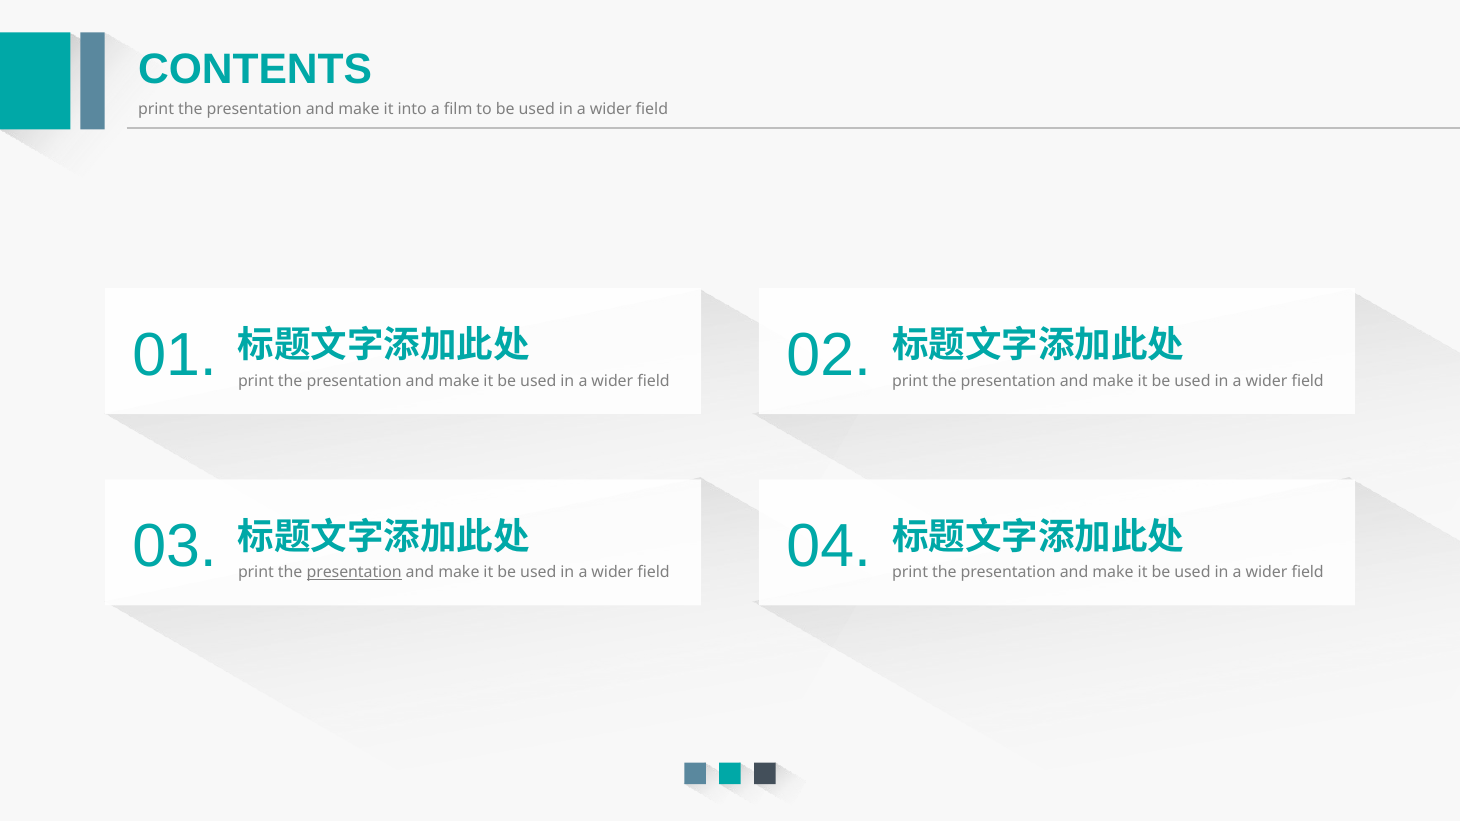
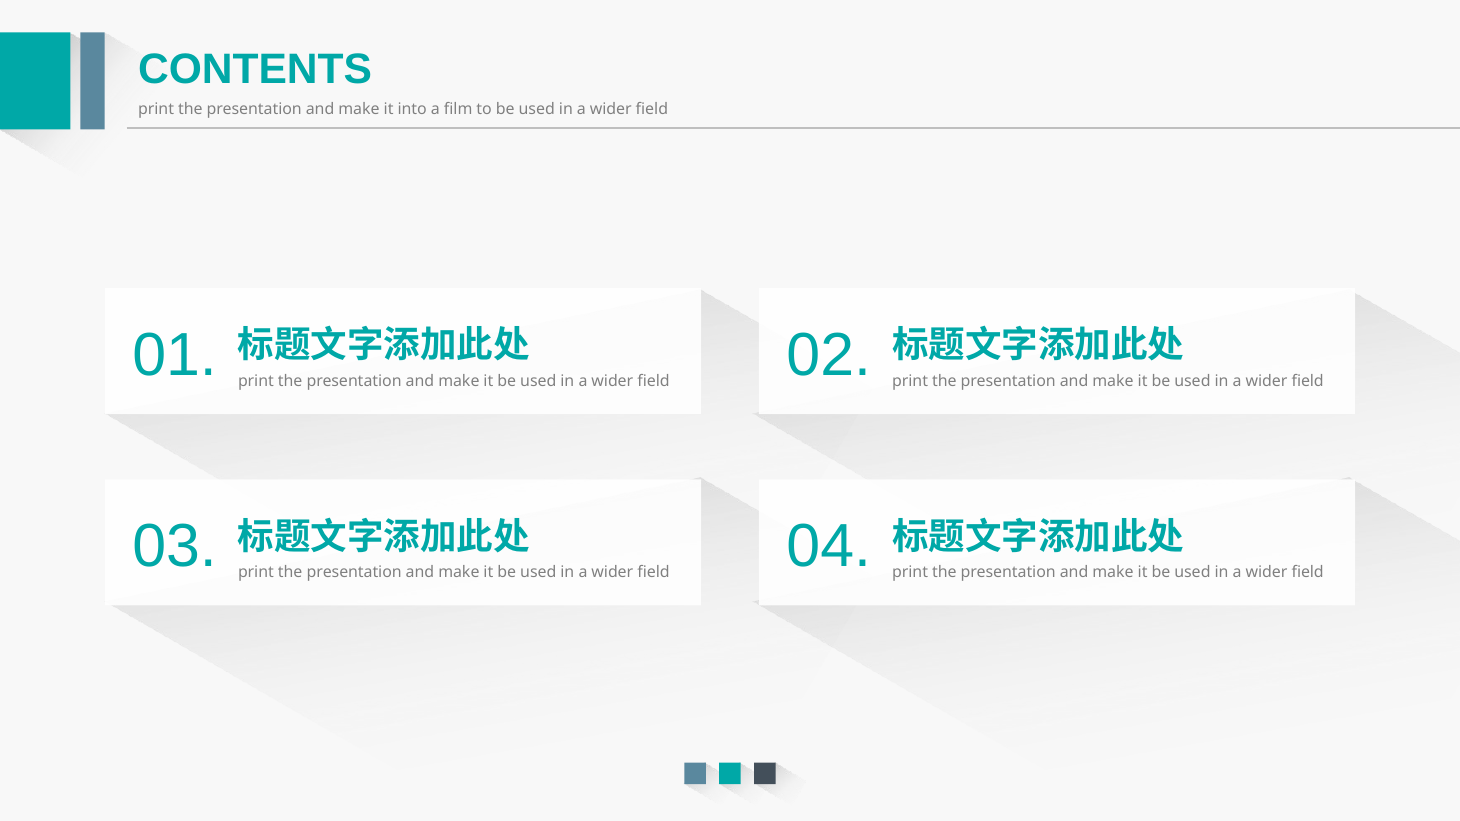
presentation at (354, 573) underline: present -> none
